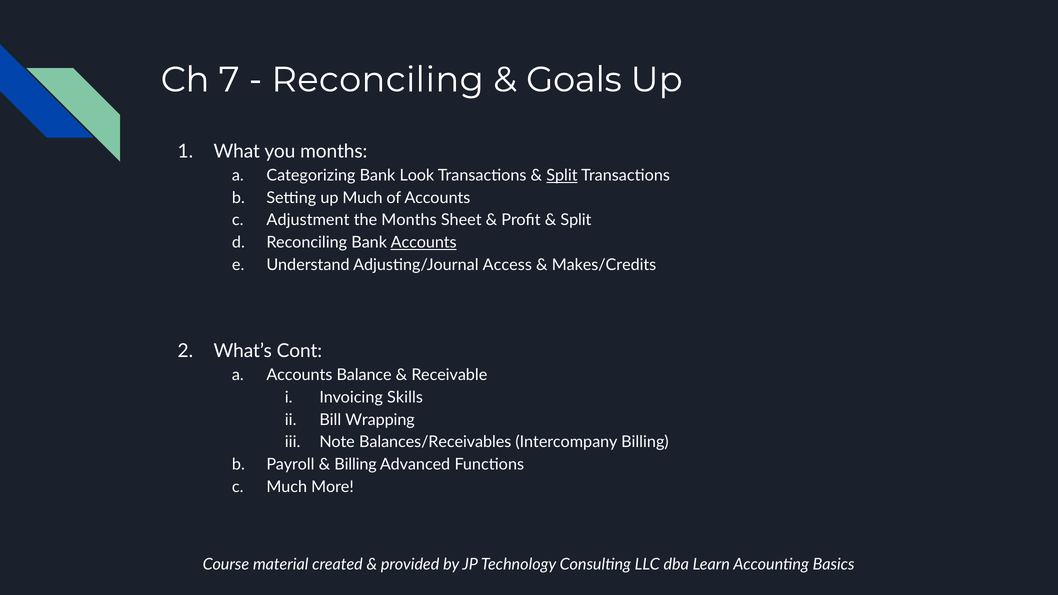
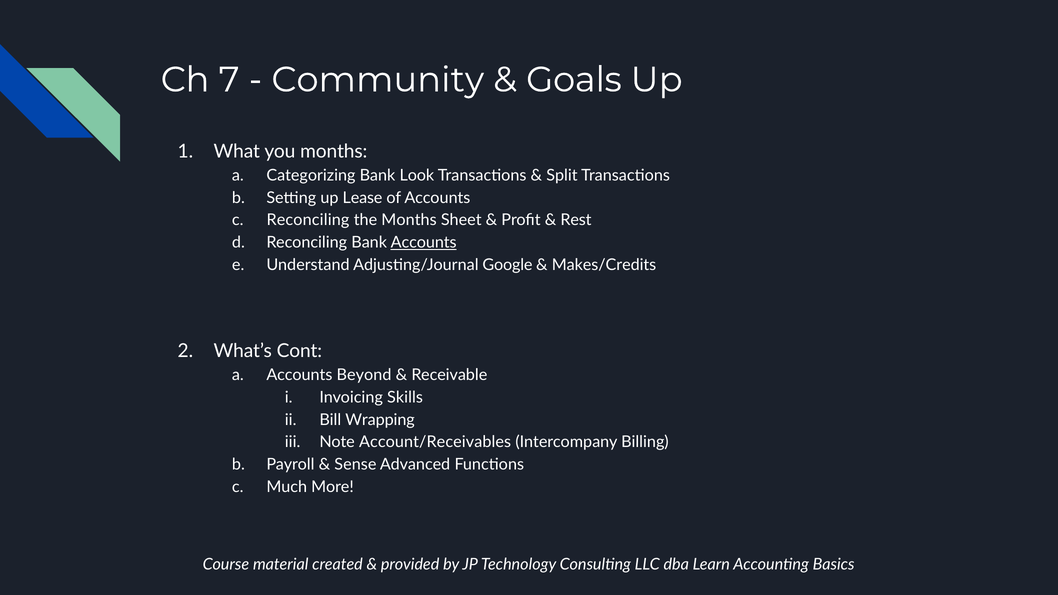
Reconciling at (378, 80): Reconciling -> Community
Split at (562, 175) underline: present -> none
up Much: Much -> Lease
Adjustment at (308, 220): Adjustment -> Reconciling
Split at (576, 220): Split -> Rest
Access: Access -> Google
Balance: Balance -> Beyond
Balances/Receivables: Balances/Receivables -> Account/Receivables
Billing at (356, 465): Billing -> Sense
